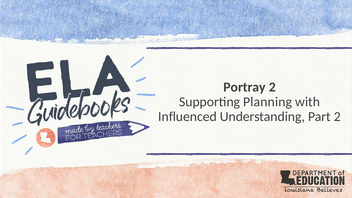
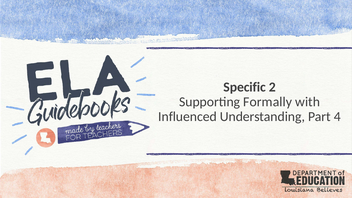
Portray: Portray -> Specific
Planning: Planning -> Formally
Part 2: 2 -> 4
